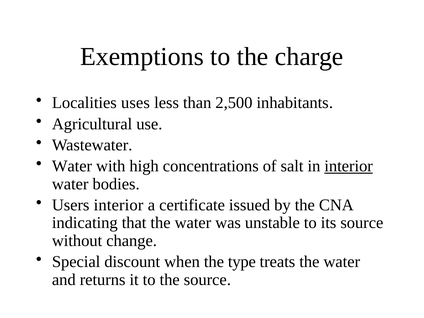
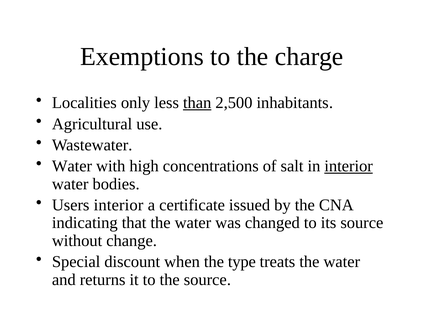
uses: uses -> only
than underline: none -> present
unstable: unstable -> changed
